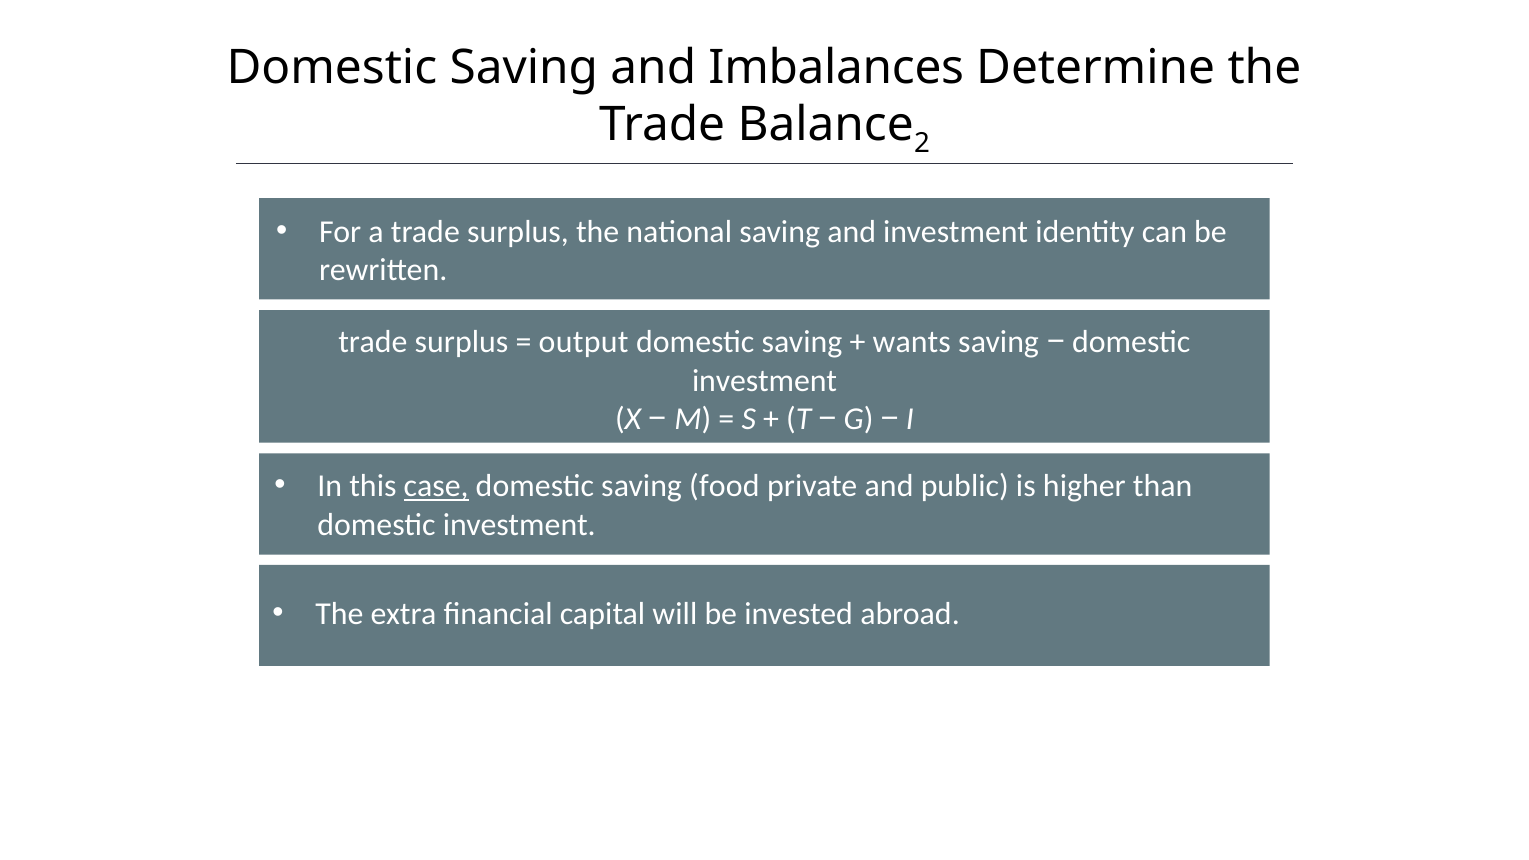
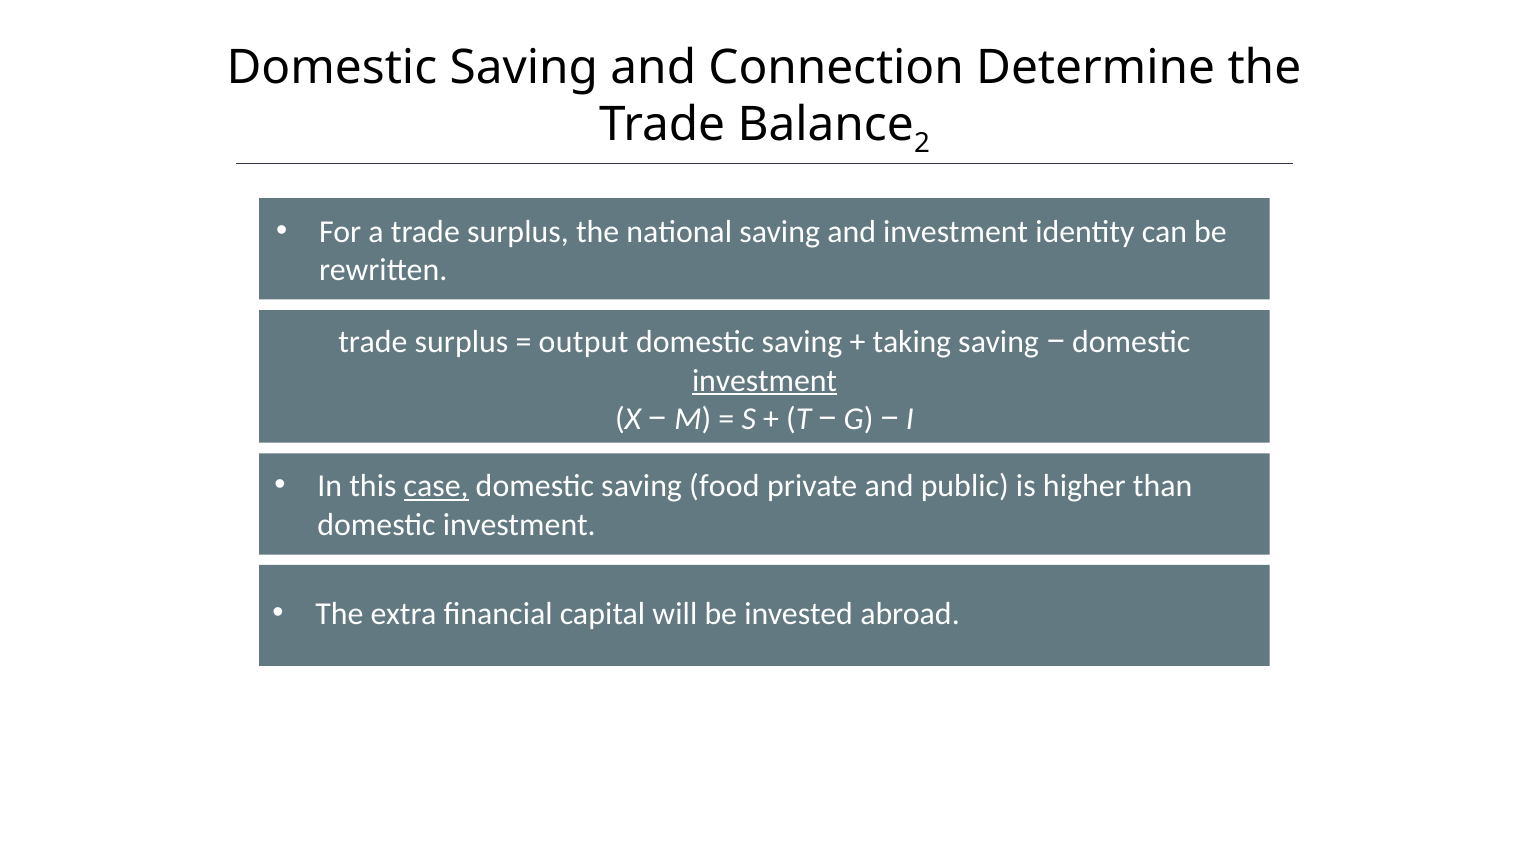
Imbalances: Imbalances -> Connection
wants: wants -> taking
investment at (765, 381) underline: none -> present
